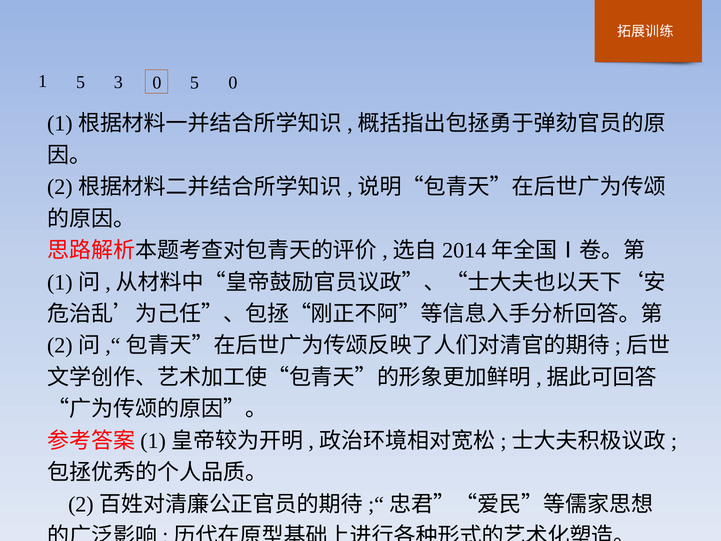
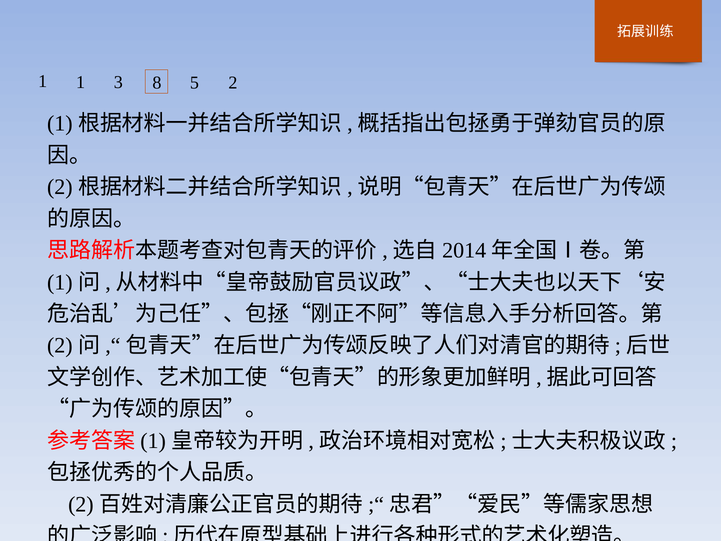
1 5: 5 -> 1
3 0: 0 -> 8
5 0: 0 -> 2
